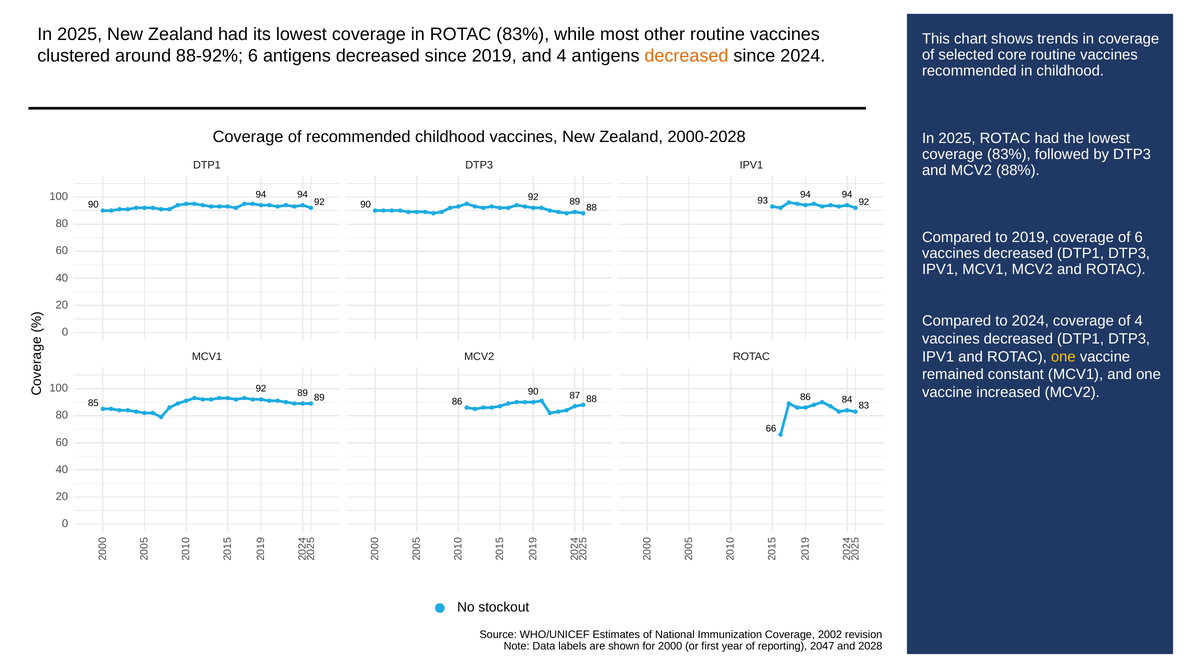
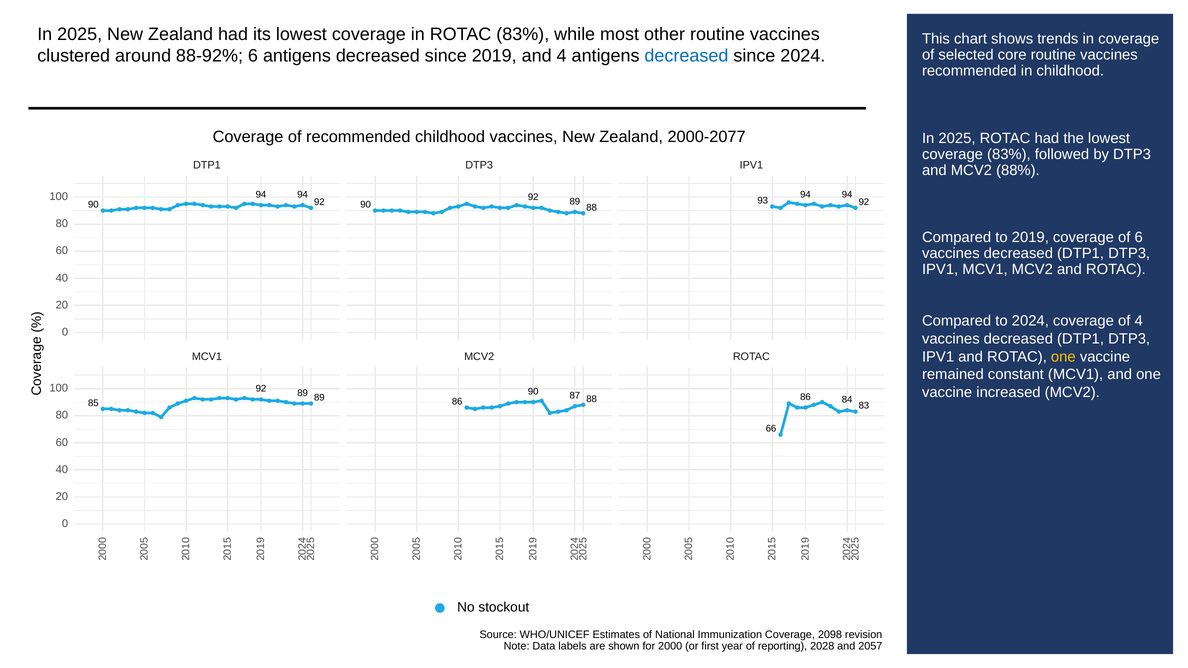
decreased at (686, 56) colour: orange -> blue
2000-2028: 2000-2028 -> 2000-2077
2002: 2002 -> 2098
2047: 2047 -> 2028
2028: 2028 -> 2057
